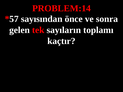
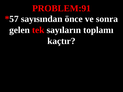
PROBLEM:14: PROBLEM:14 -> PROBLEM:91
